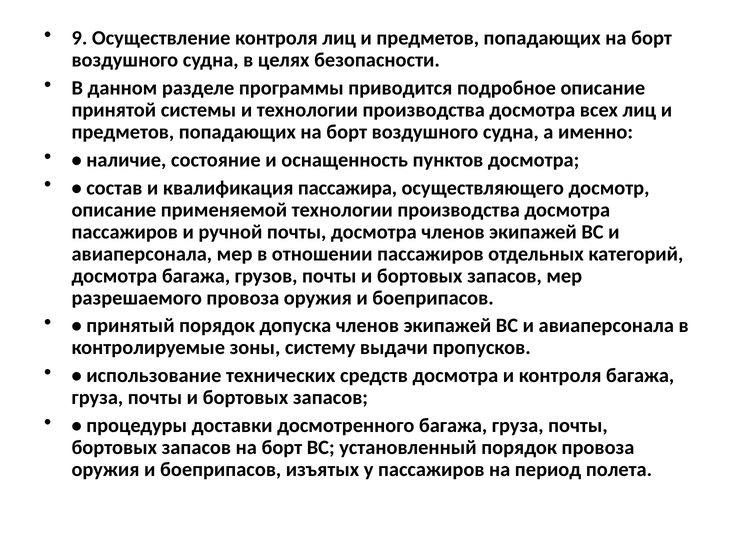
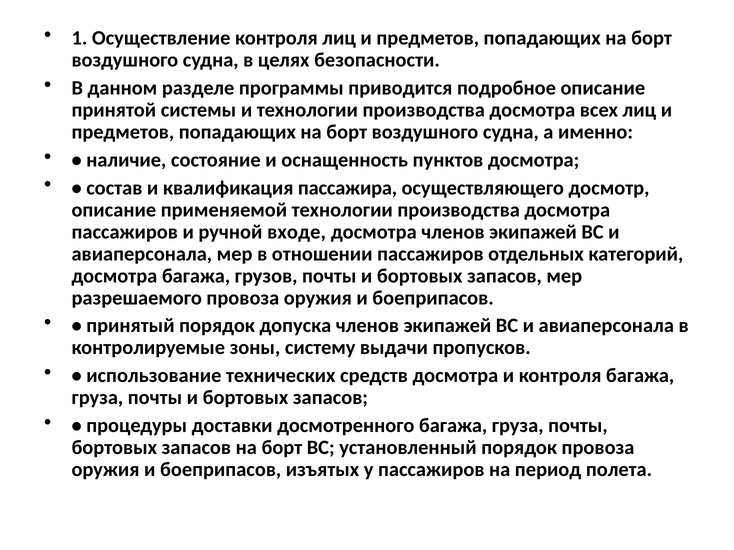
9: 9 -> 1
ручной почты: почты -> входе
